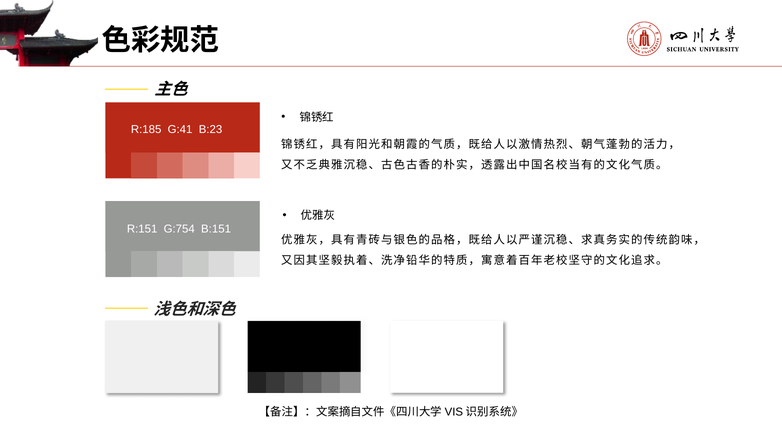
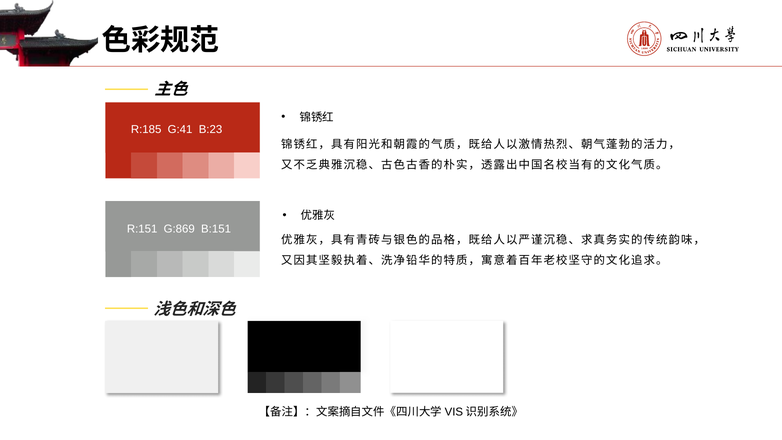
G:754: G:754 -> G:869
